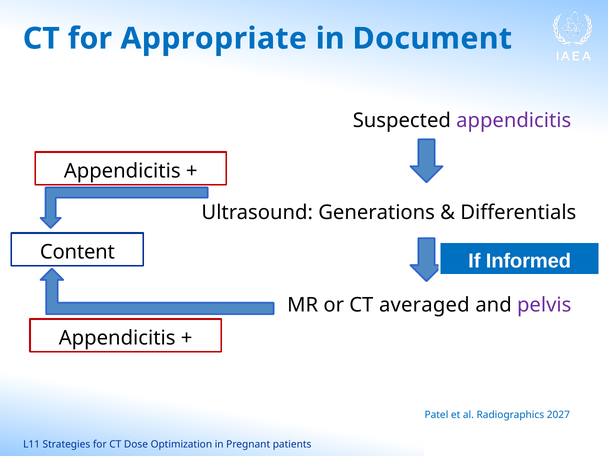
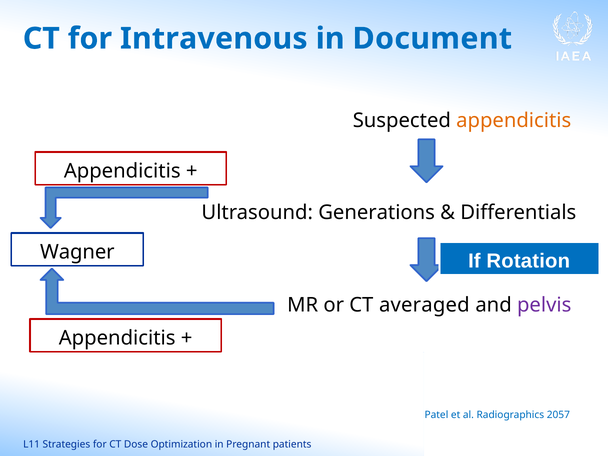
Appropriate: Appropriate -> Intravenous
appendicitis at (514, 120) colour: purple -> orange
Content: Content -> Wagner
Informed: Informed -> Rotation
2027: 2027 -> 2057
